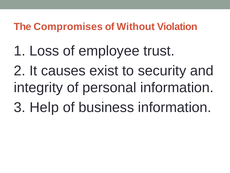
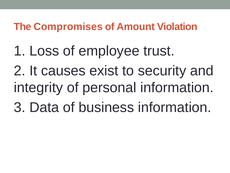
Without: Without -> Amount
Help: Help -> Data
